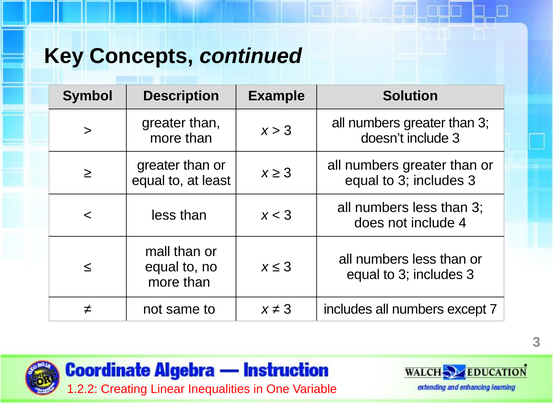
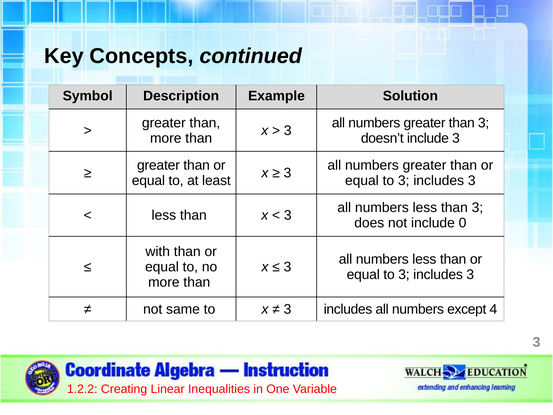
4: 4 -> 0
mall: mall -> with
7: 7 -> 4
